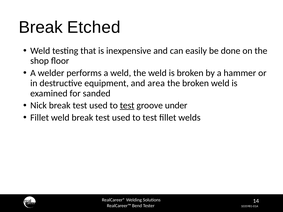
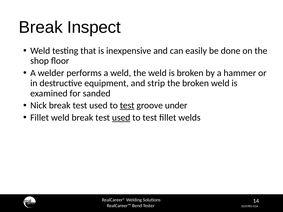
Etched: Etched -> Inspect
area: area -> strip
used at (121, 118) underline: none -> present
